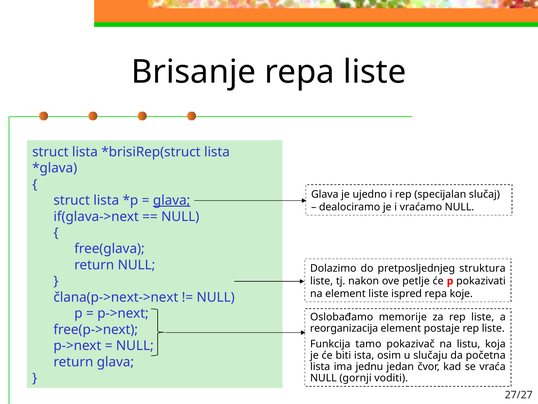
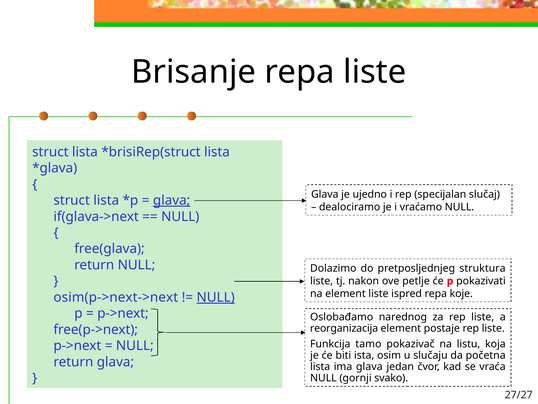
člana(p->next->next: člana(p->next->next -> osim(p->next->next
NULL at (216, 297) underline: none -> present
memorije: memorije -> narednog
ima jednu: jednu -> glava
voditi: voditi -> svako
